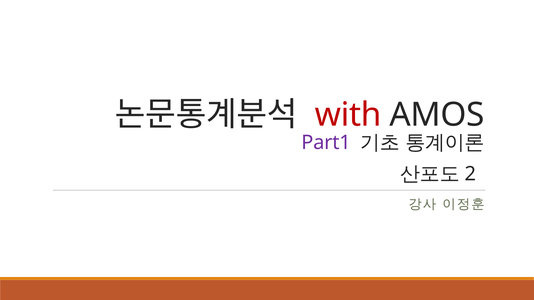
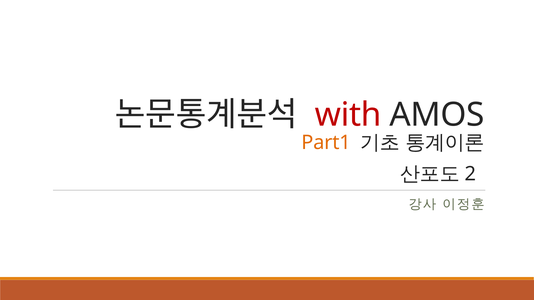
Part1 colour: purple -> orange
